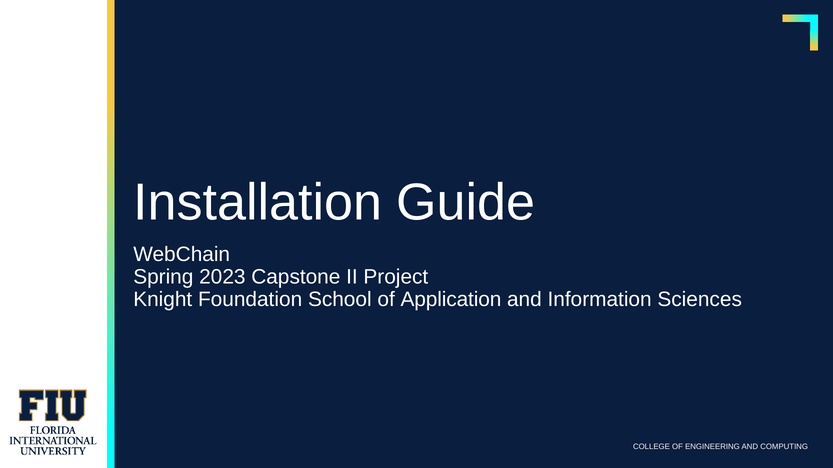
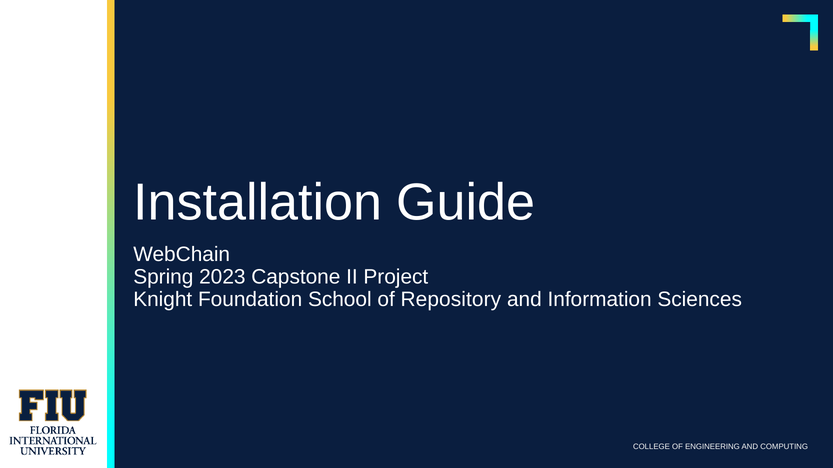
Application: Application -> Repository
